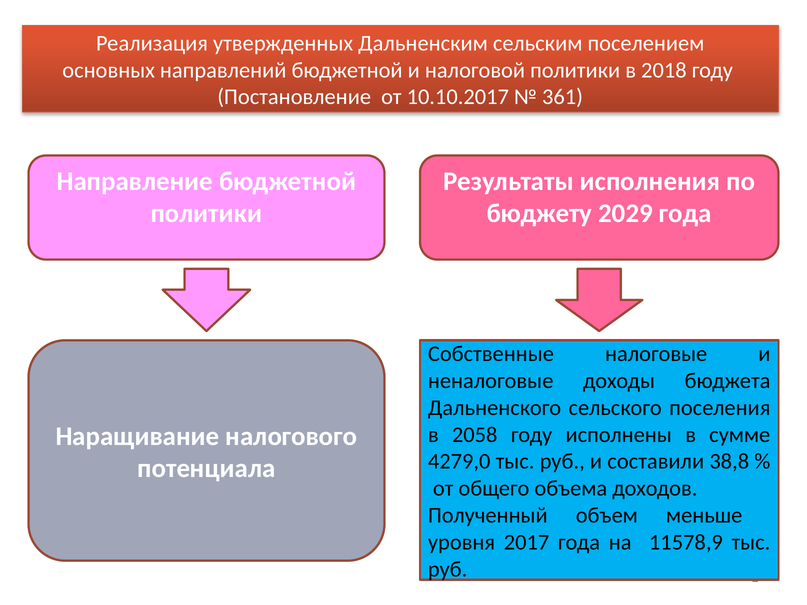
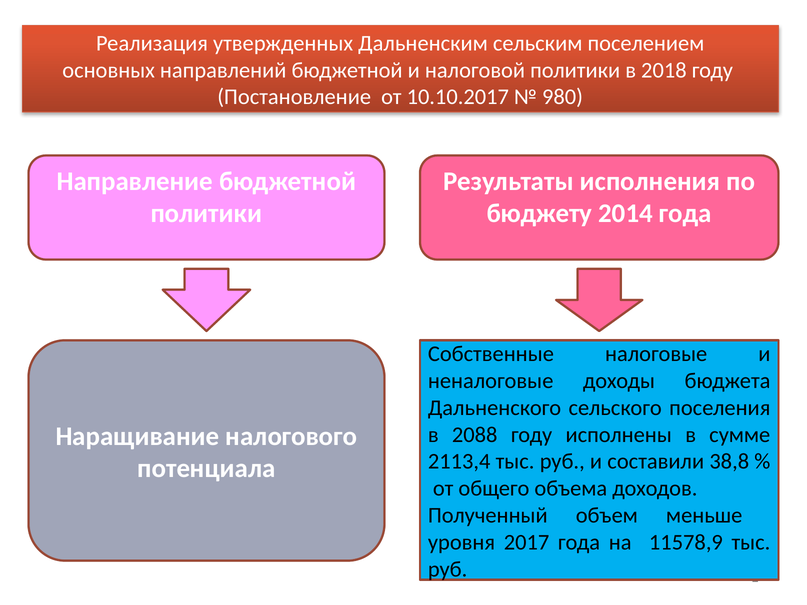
361: 361 -> 980
2029: 2029 -> 2014
2058: 2058 -> 2088
4279,0: 4279,0 -> 2113,4
